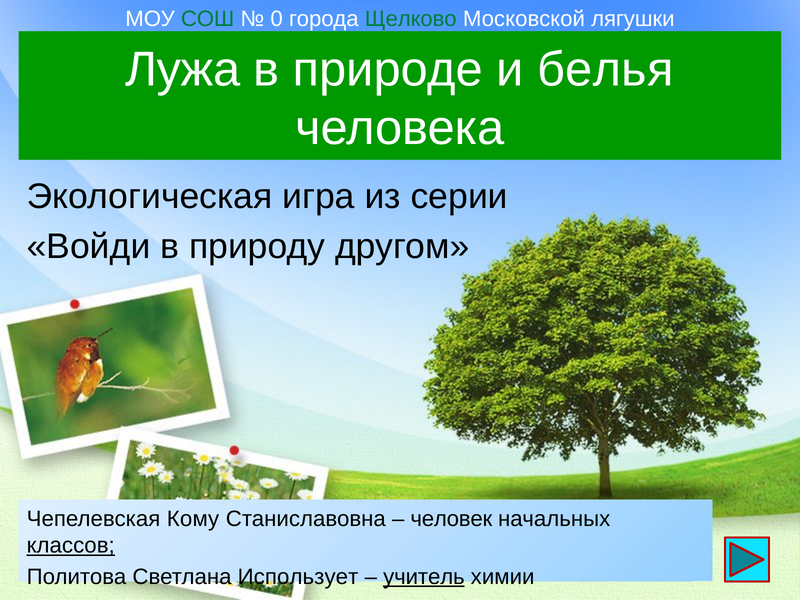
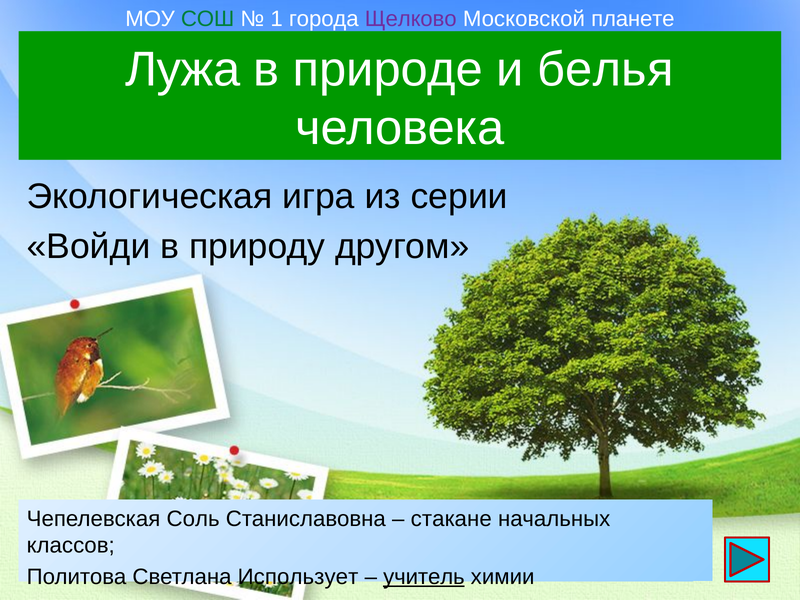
0: 0 -> 1
Щелково colour: green -> purple
лягушки: лягушки -> планете
Кому: Кому -> Соль
человек: человек -> стакане
классов underline: present -> none
